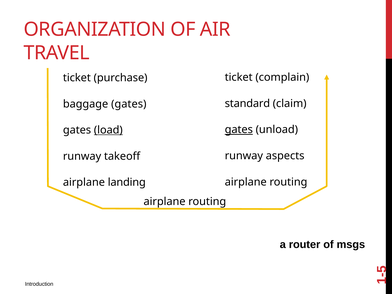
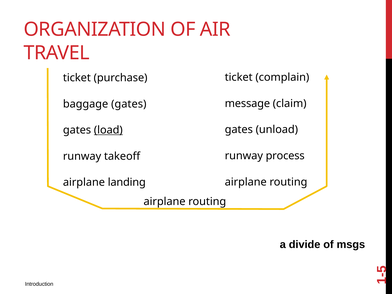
standard: standard -> message
gates at (239, 130) underline: present -> none
aspects: aspects -> process
router: router -> divide
